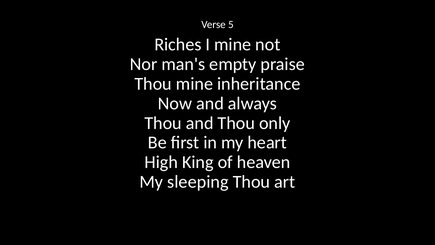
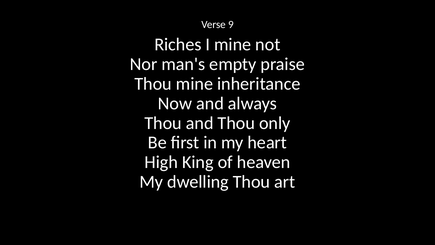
5: 5 -> 9
sleeping: sleeping -> dwelling
